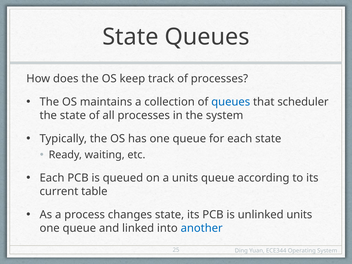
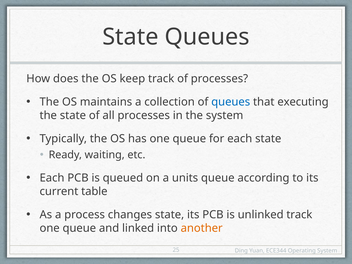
scheduler: scheduler -> executing
unlinked units: units -> track
another colour: blue -> orange
